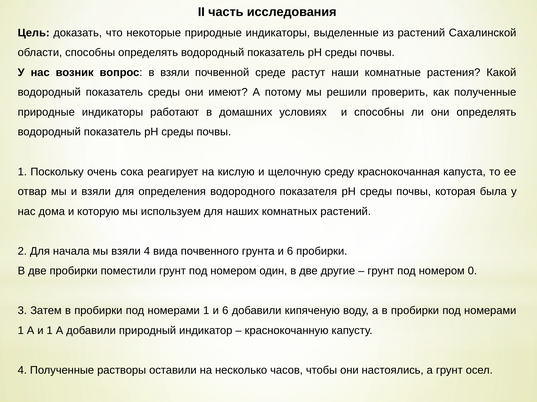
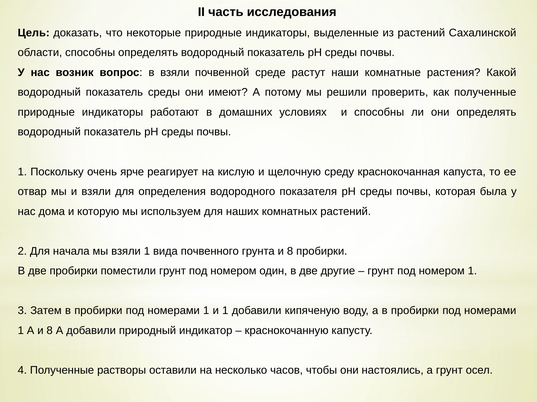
сока: сока -> ярче
взяли 4: 4 -> 1
грунта и 6: 6 -> 8
номером 0: 0 -> 1
1 и 6: 6 -> 1
А и 1: 1 -> 8
